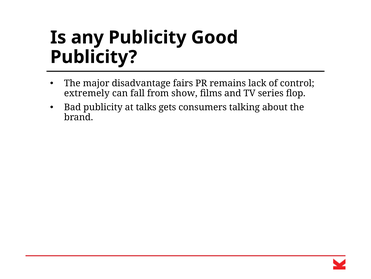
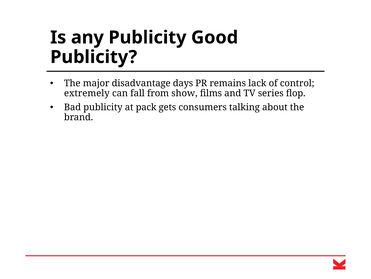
fairs: fairs -> days
talks: talks -> pack
